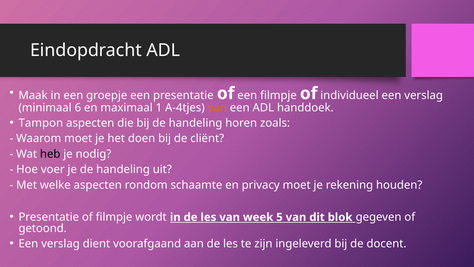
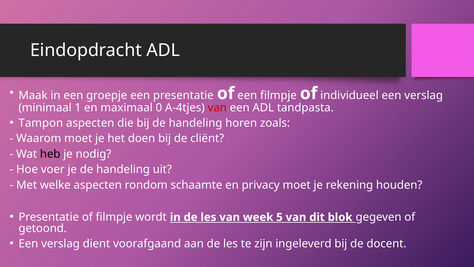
6: 6 -> 1
1: 1 -> 0
van at (217, 107) colour: orange -> red
handdoek: handdoek -> tandpasta
